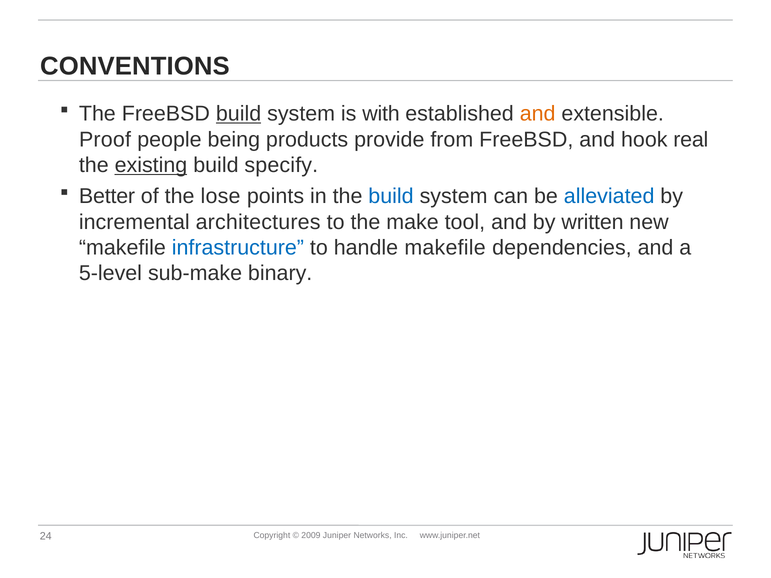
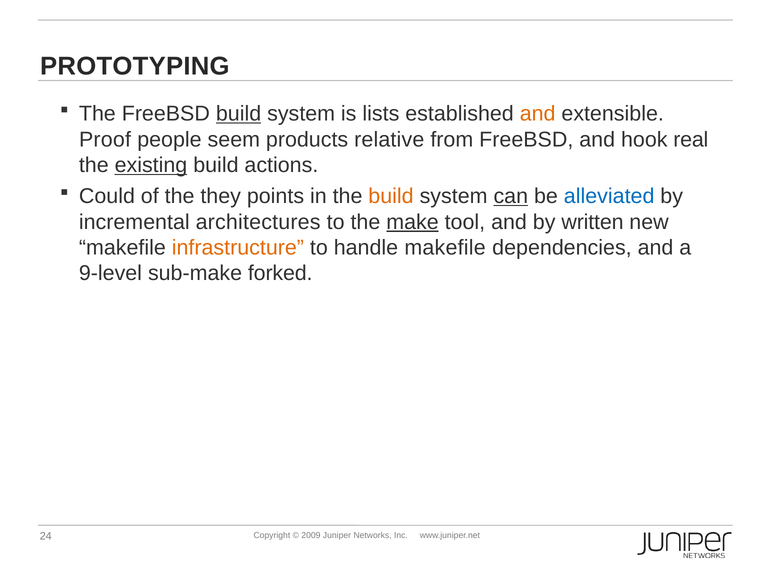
CONVENTIONS: CONVENTIONS -> PROTOTYPING
with: with -> lists
being: being -> seem
provide: provide -> relative
specify: specify -> actions
Better: Better -> Could
lose: lose -> they
build at (391, 196) colour: blue -> orange
can underline: none -> present
make underline: none -> present
infrastructure colour: blue -> orange
5-level: 5-level -> 9-level
binary: binary -> forked
